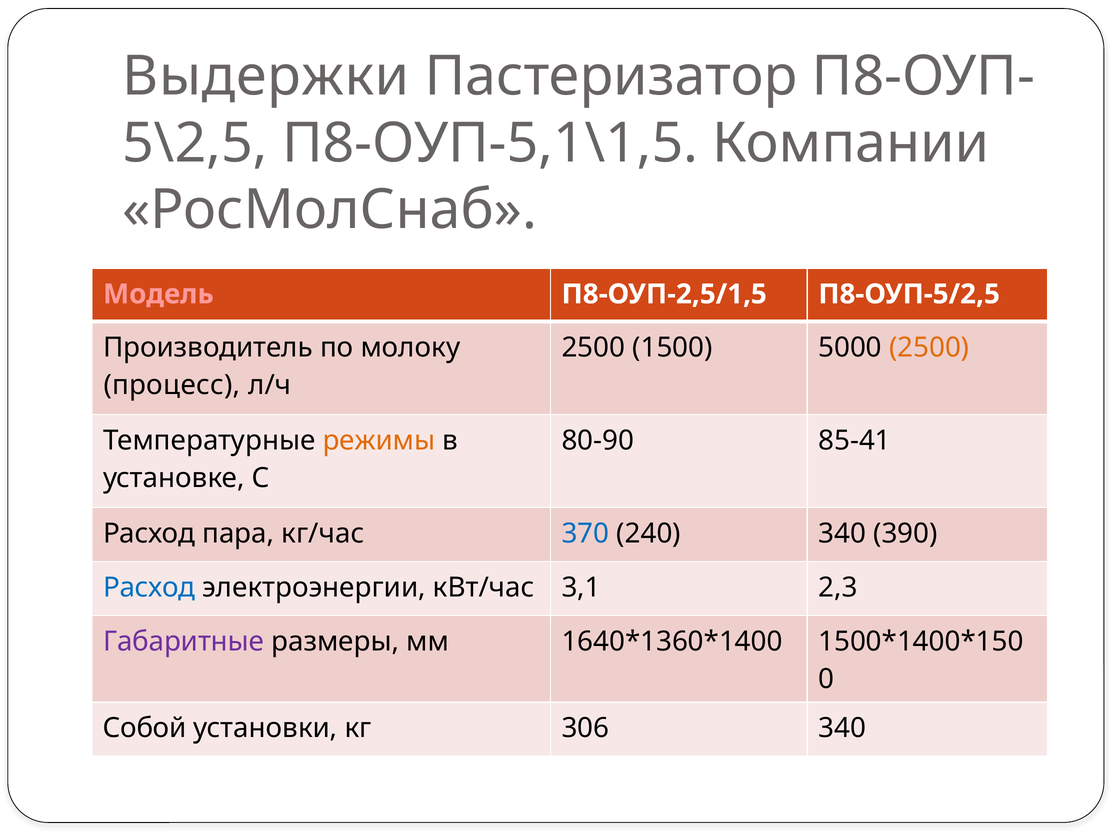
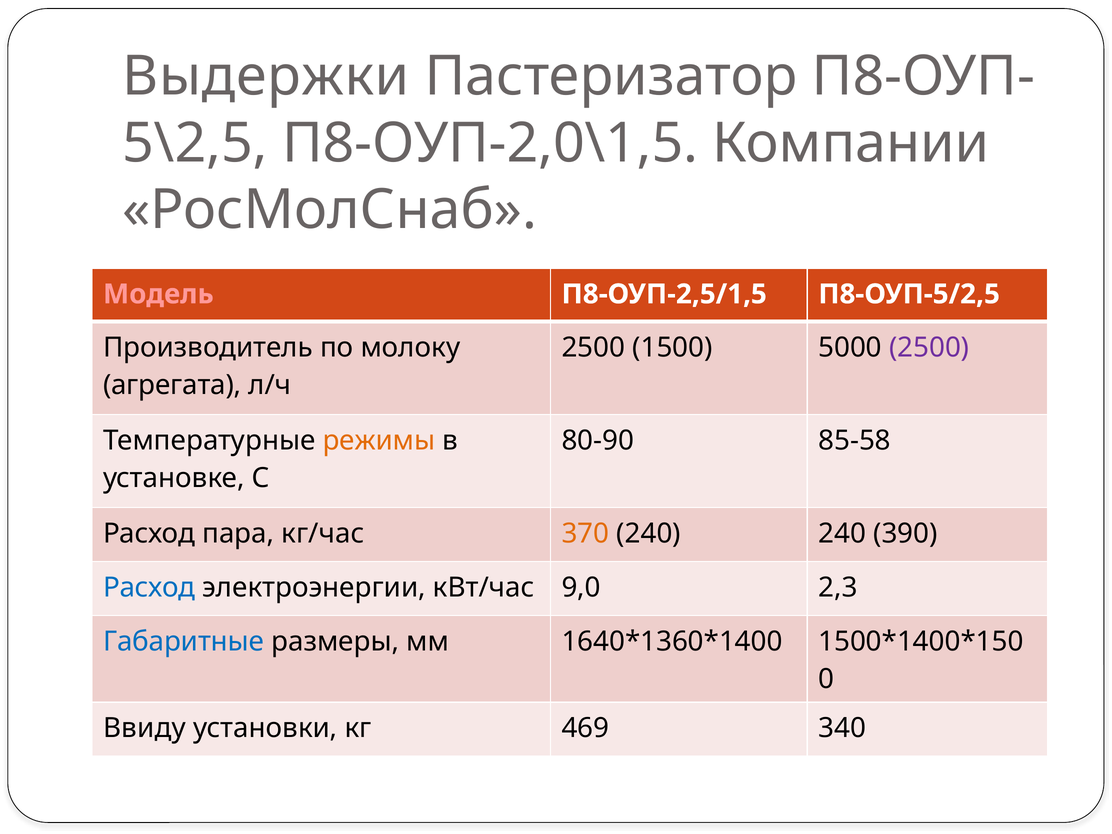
П8-ОУП-5,1\1,5: П8-ОУП-5,1\1,5 -> П8-ОУП-2,0\1,5
2500 at (929, 347) colour: orange -> purple
процесс: процесс -> агрегата
85-41: 85-41 -> 85-58
370 colour: blue -> orange
240 340: 340 -> 240
3,1: 3,1 -> 9,0
Габаритные colour: purple -> blue
Собой: Собой -> Ввиду
306: 306 -> 469
